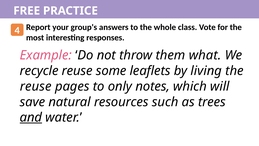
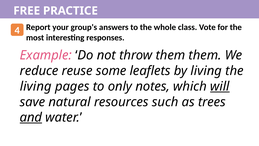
them what: what -> them
recycle: recycle -> reduce
reuse at (36, 86): reuse -> living
will underline: none -> present
